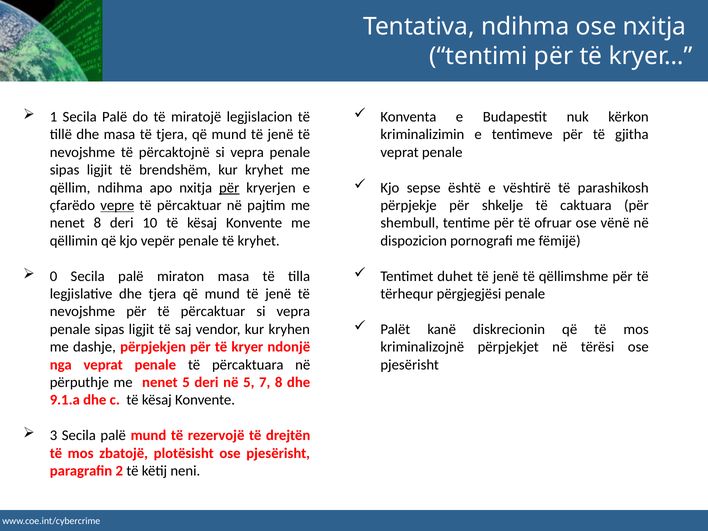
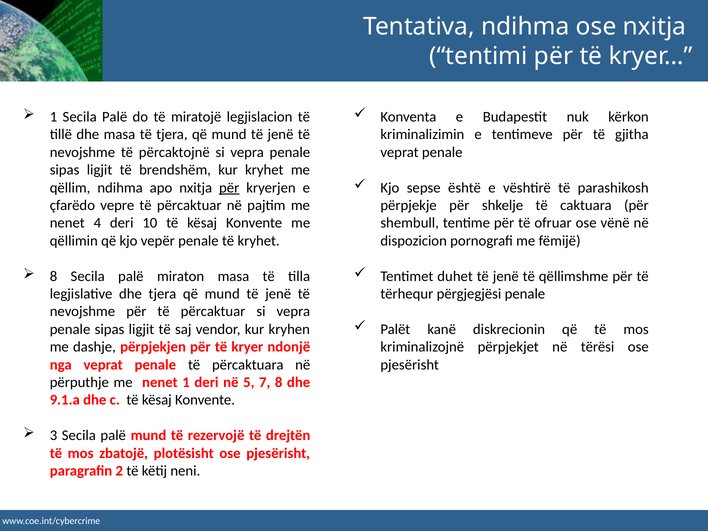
vepre underline: present -> none
nenet 8: 8 -> 4
0 at (54, 276): 0 -> 8
nenet 5: 5 -> 1
